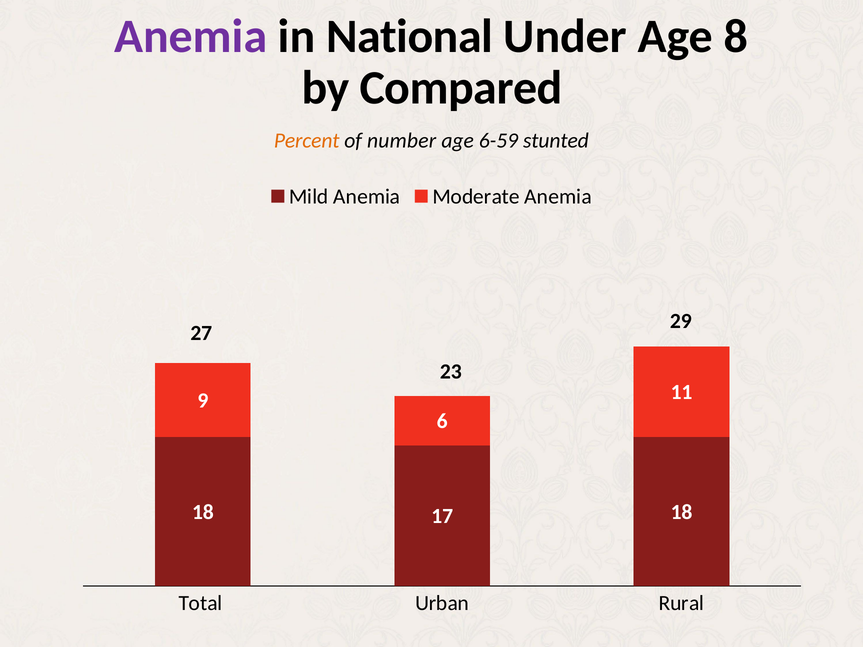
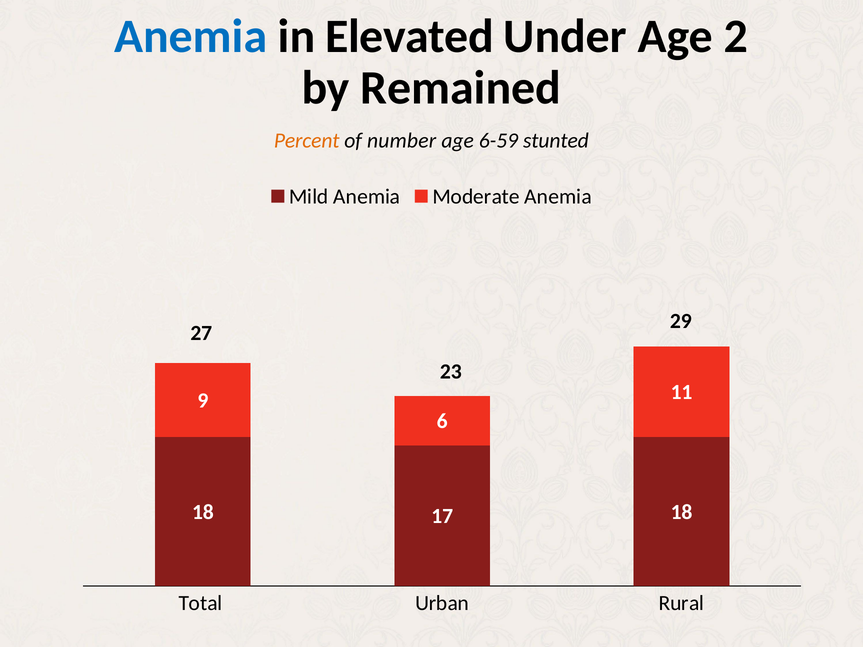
Anemia at (191, 36) colour: purple -> blue
National: National -> Elevated
8: 8 -> 2
Compared: Compared -> Remained
